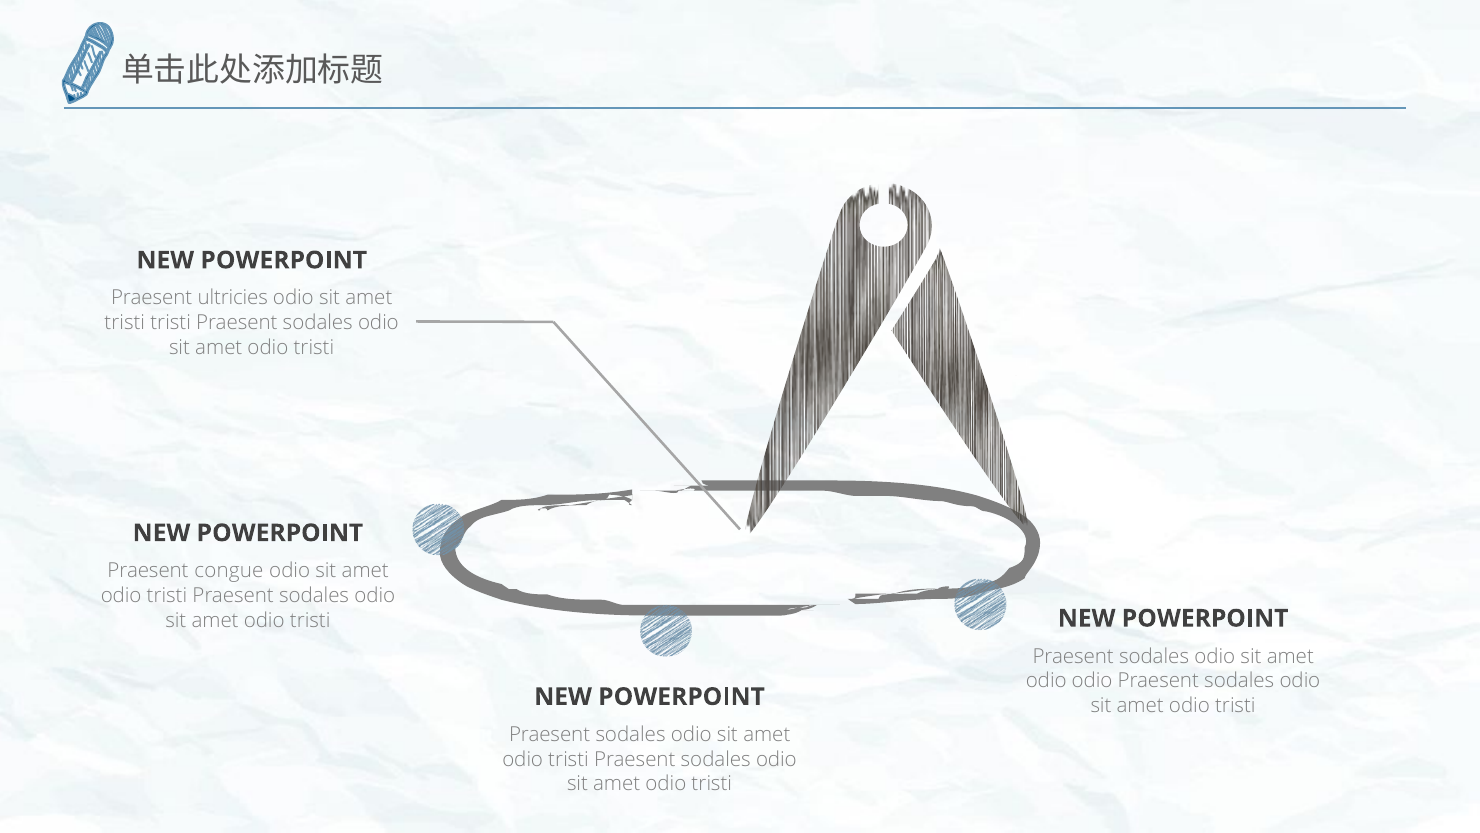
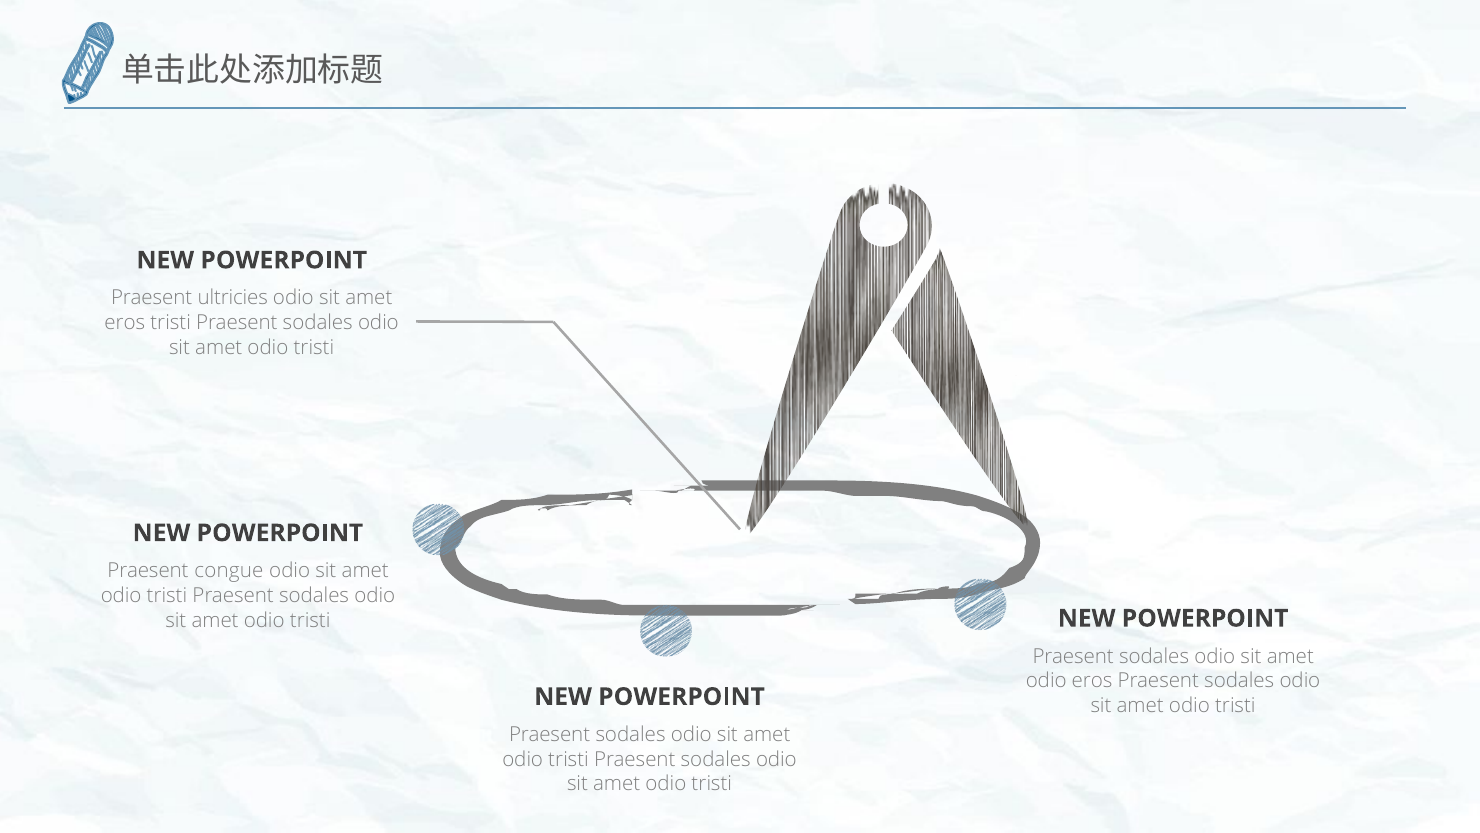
tristi at (125, 323): tristi -> eros
odio odio: odio -> eros
